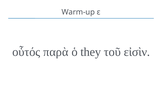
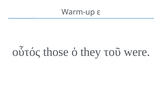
παρὰ: παρὰ -> those
εἰσὶν: εἰσὶν -> were
